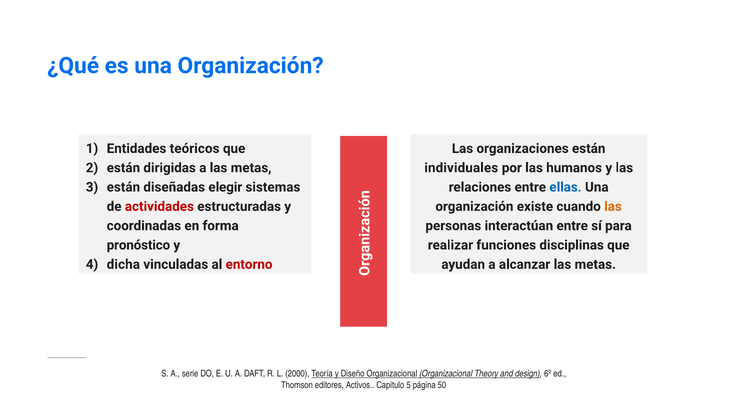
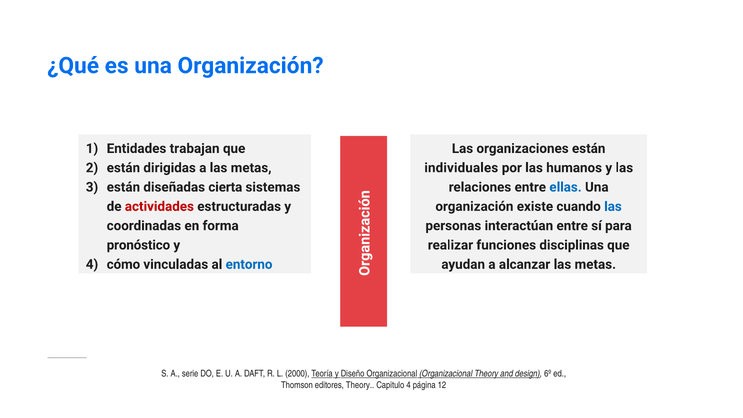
teóricos: teóricos -> trabajan
elegir: elegir -> cierta
las at (613, 206) colour: orange -> blue
dicha: dicha -> cómo
entorno colour: red -> blue
editores Activos: Activos -> Theory
Capitulo 5: 5 -> 4
50: 50 -> 12
